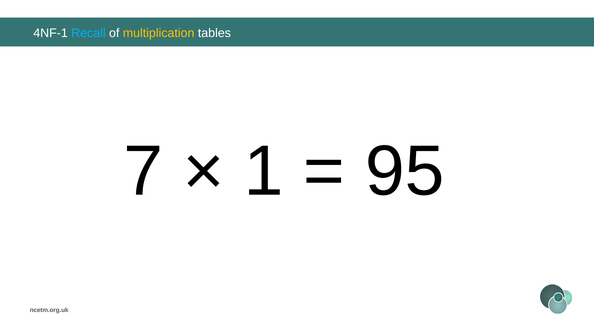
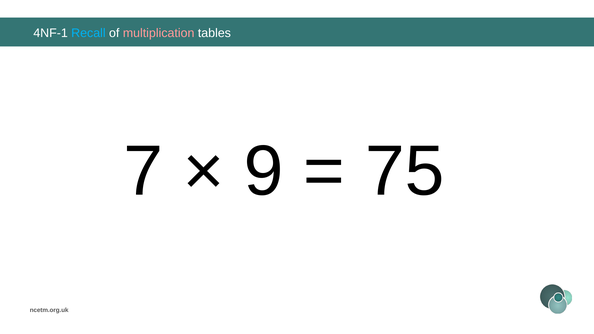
multiplication colour: yellow -> pink
1: 1 -> 9
95: 95 -> 75
